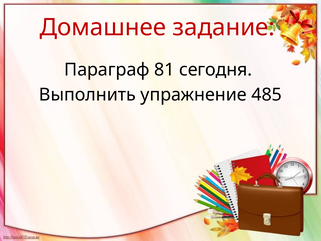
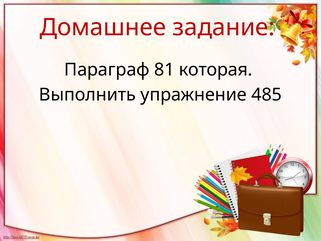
сегодня: сегодня -> которая
